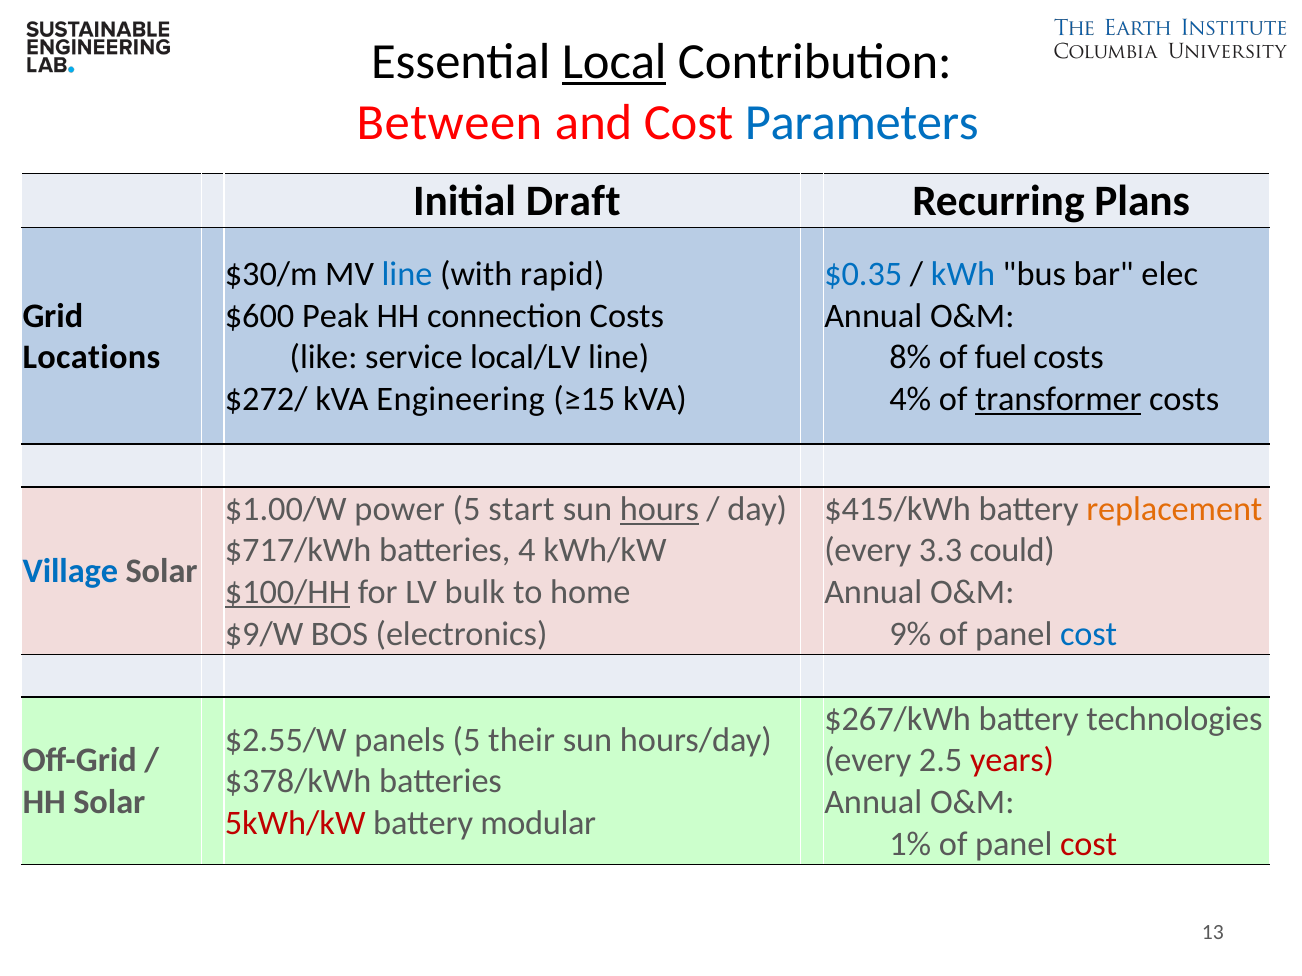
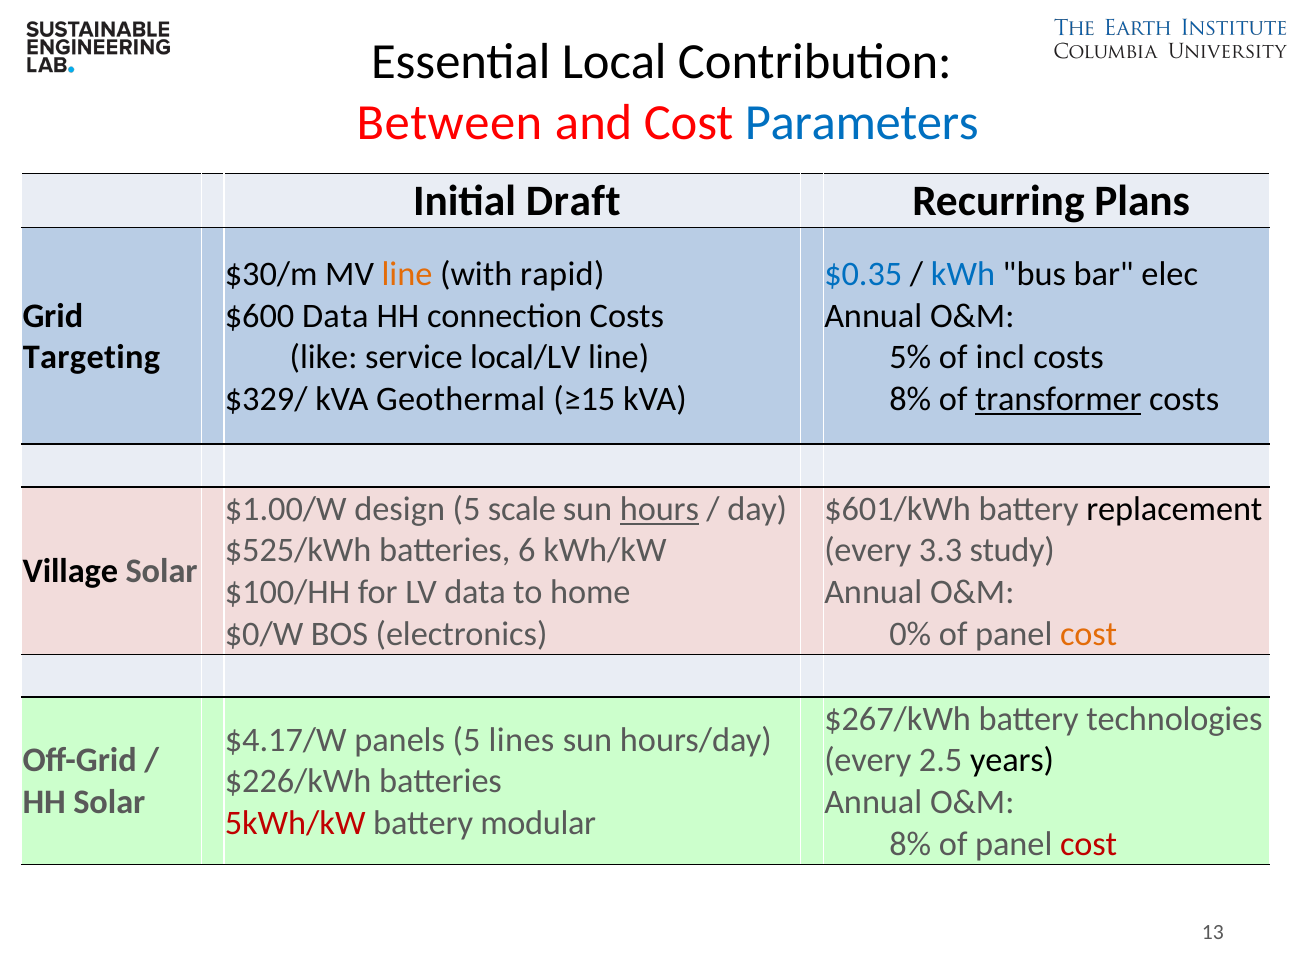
Local underline: present -> none
line at (407, 274) colour: blue -> orange
$600 Peak: Peak -> Data
Locations: Locations -> Targeting
8%: 8% -> 5%
fuel: fuel -> incl
$272/: $272/ -> $329/
Engineering: Engineering -> Geothermal
4% at (910, 399): 4% -> 8%
power: power -> design
start: start -> scale
$415/kWh: $415/kWh -> $601/kWh
replacement colour: orange -> black
$717/kWh: $717/kWh -> $525/kWh
4: 4 -> 6
could: could -> study
Village colour: blue -> black
$100/HH underline: present -> none
LV bulk: bulk -> data
$9/W: $9/W -> $0/W
9%: 9% -> 0%
cost at (1089, 634) colour: blue -> orange
$2.55/W: $2.55/W -> $4.17/W
their: their -> lines
years colour: red -> black
$378/kWh: $378/kWh -> $226/kWh
1% at (910, 844): 1% -> 8%
